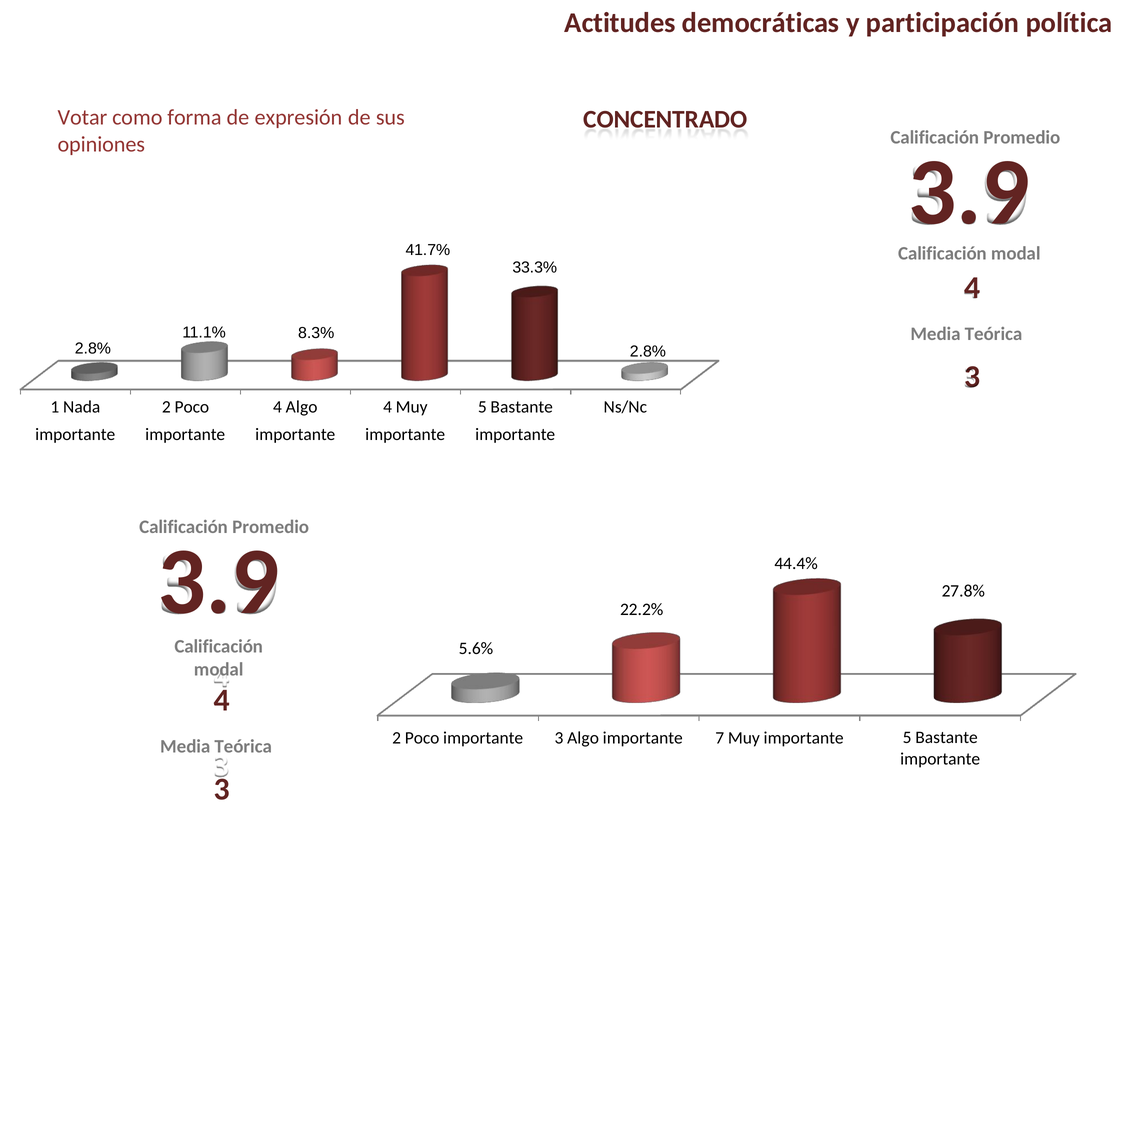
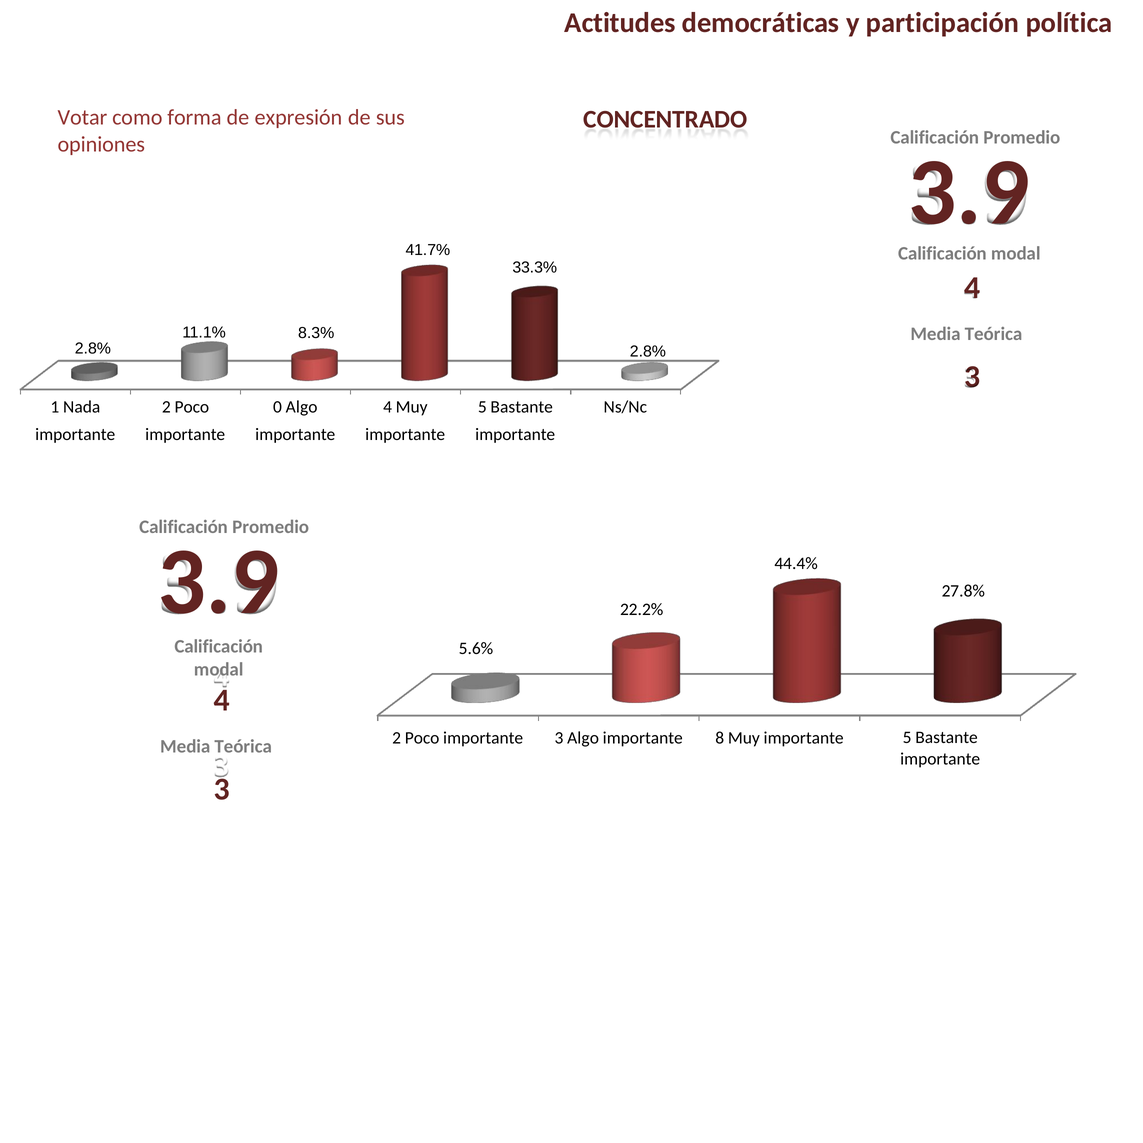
Poco 4: 4 -> 0
7: 7 -> 8
